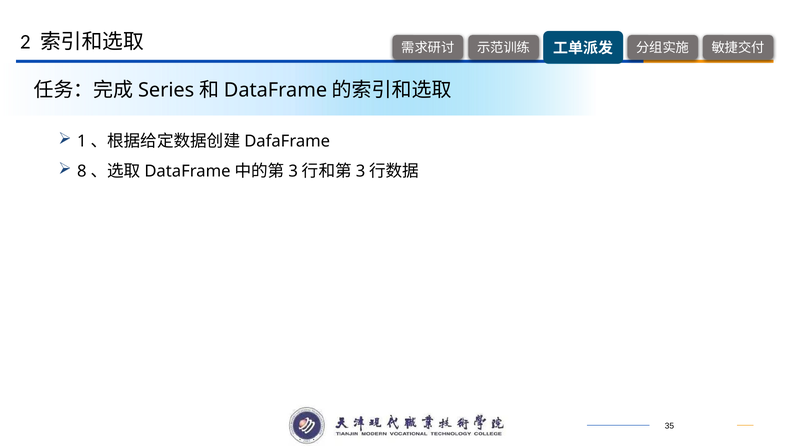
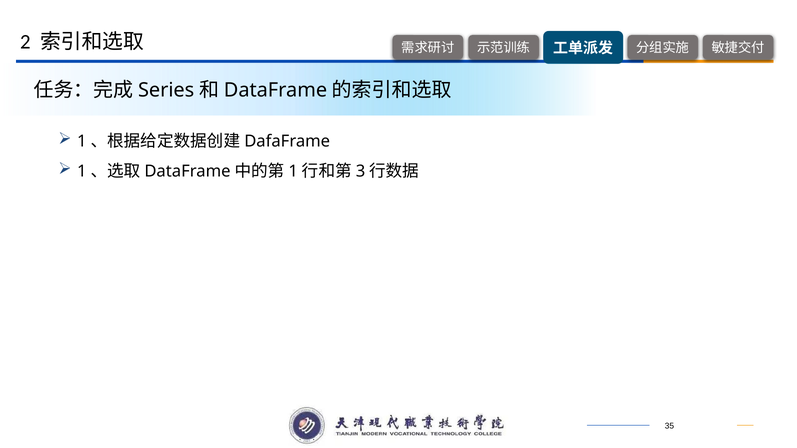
8 at (82, 171): 8 -> 1
3 at (293, 171): 3 -> 1
